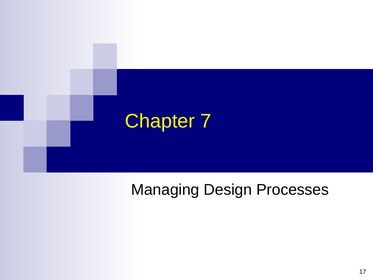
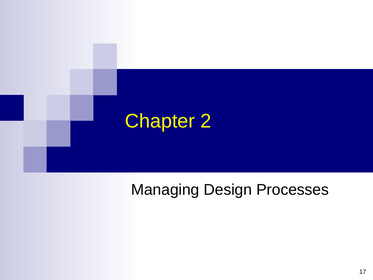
7: 7 -> 2
